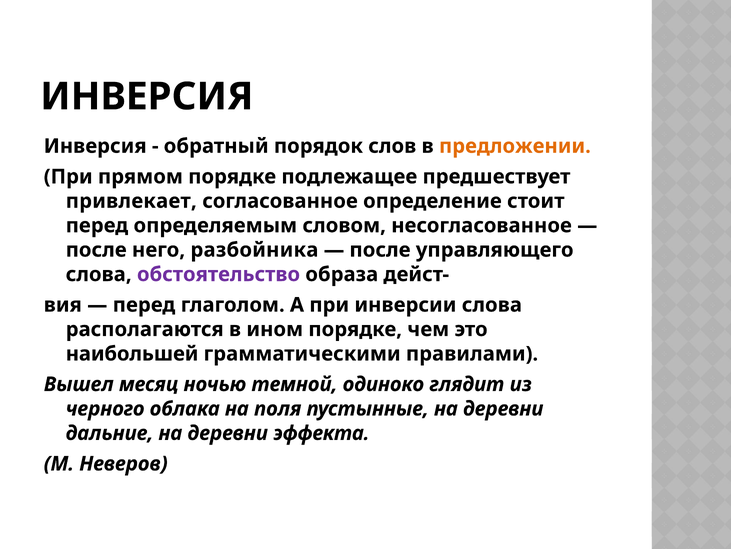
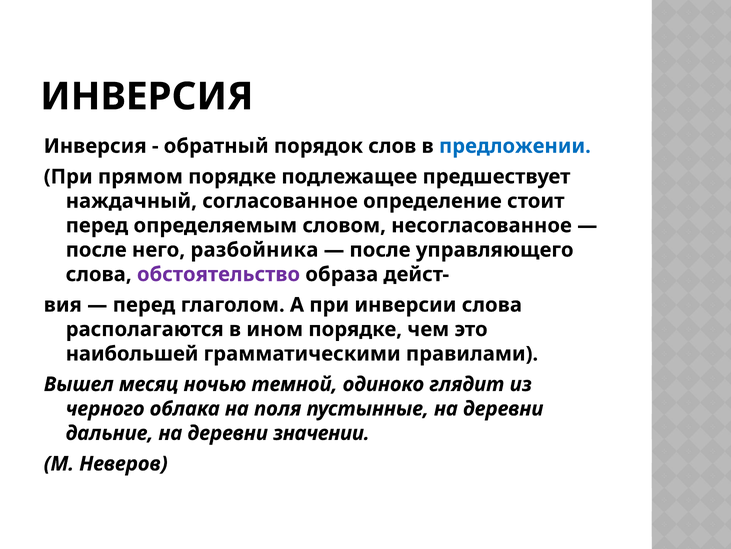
предложении colour: orange -> blue
привлекает: привлекает -> наждачный
эффекта: эффекта -> значении
